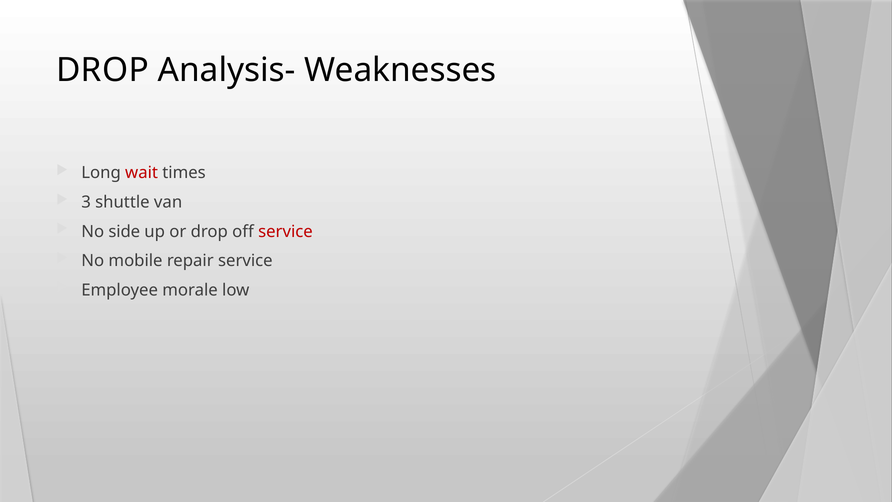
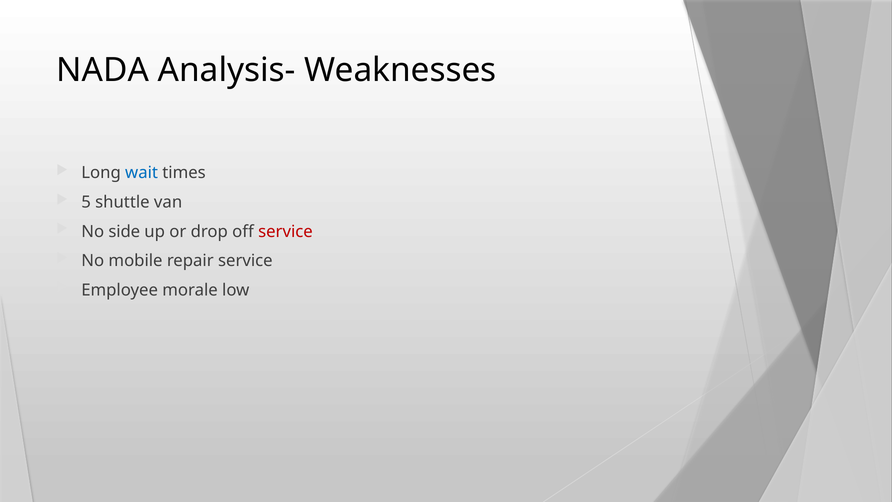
DROP at (102, 70): DROP -> NADA
wait colour: red -> blue
3: 3 -> 5
